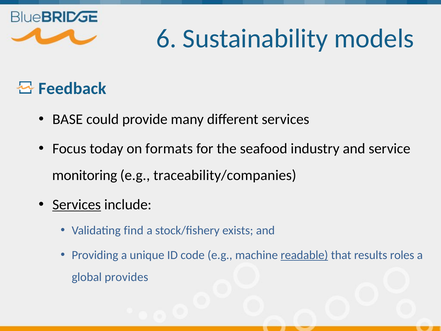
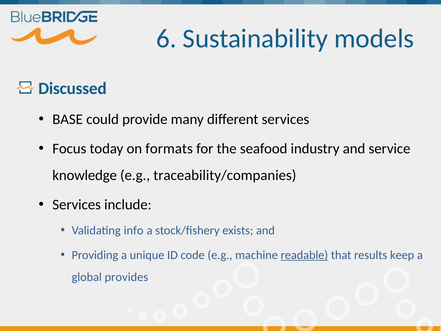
Feedback: Feedback -> Discussed
monitoring: monitoring -> knowledge
Services at (77, 205) underline: present -> none
find: find -> info
roles: roles -> keep
